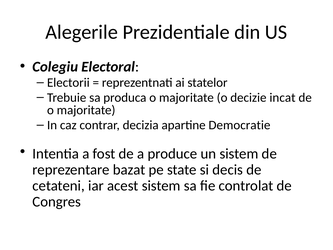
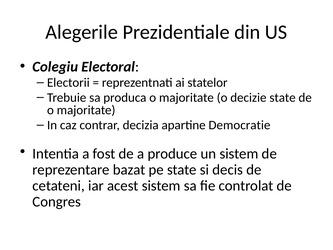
decizie incat: incat -> state
